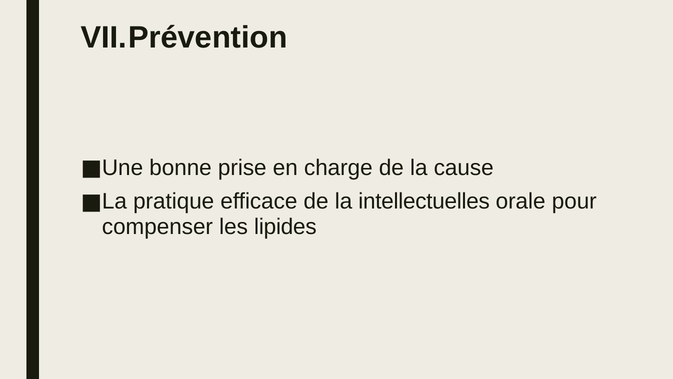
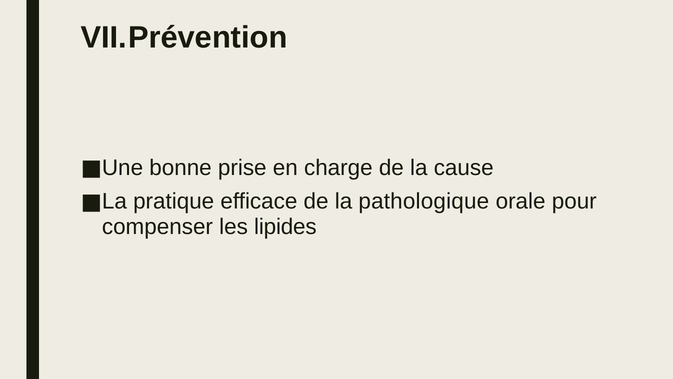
intellectuelles: intellectuelles -> pathologique
